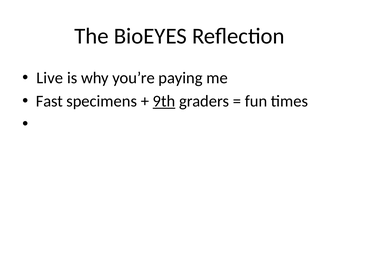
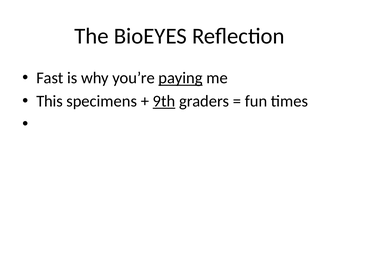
Live: Live -> Fast
paying underline: none -> present
Fast: Fast -> This
